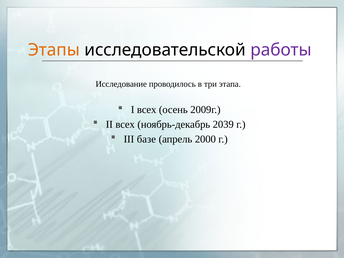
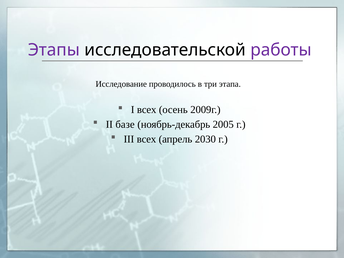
Этапы colour: orange -> purple
II всех: всех -> базе
2039: 2039 -> 2005
III базе: базе -> всех
2000: 2000 -> 2030
